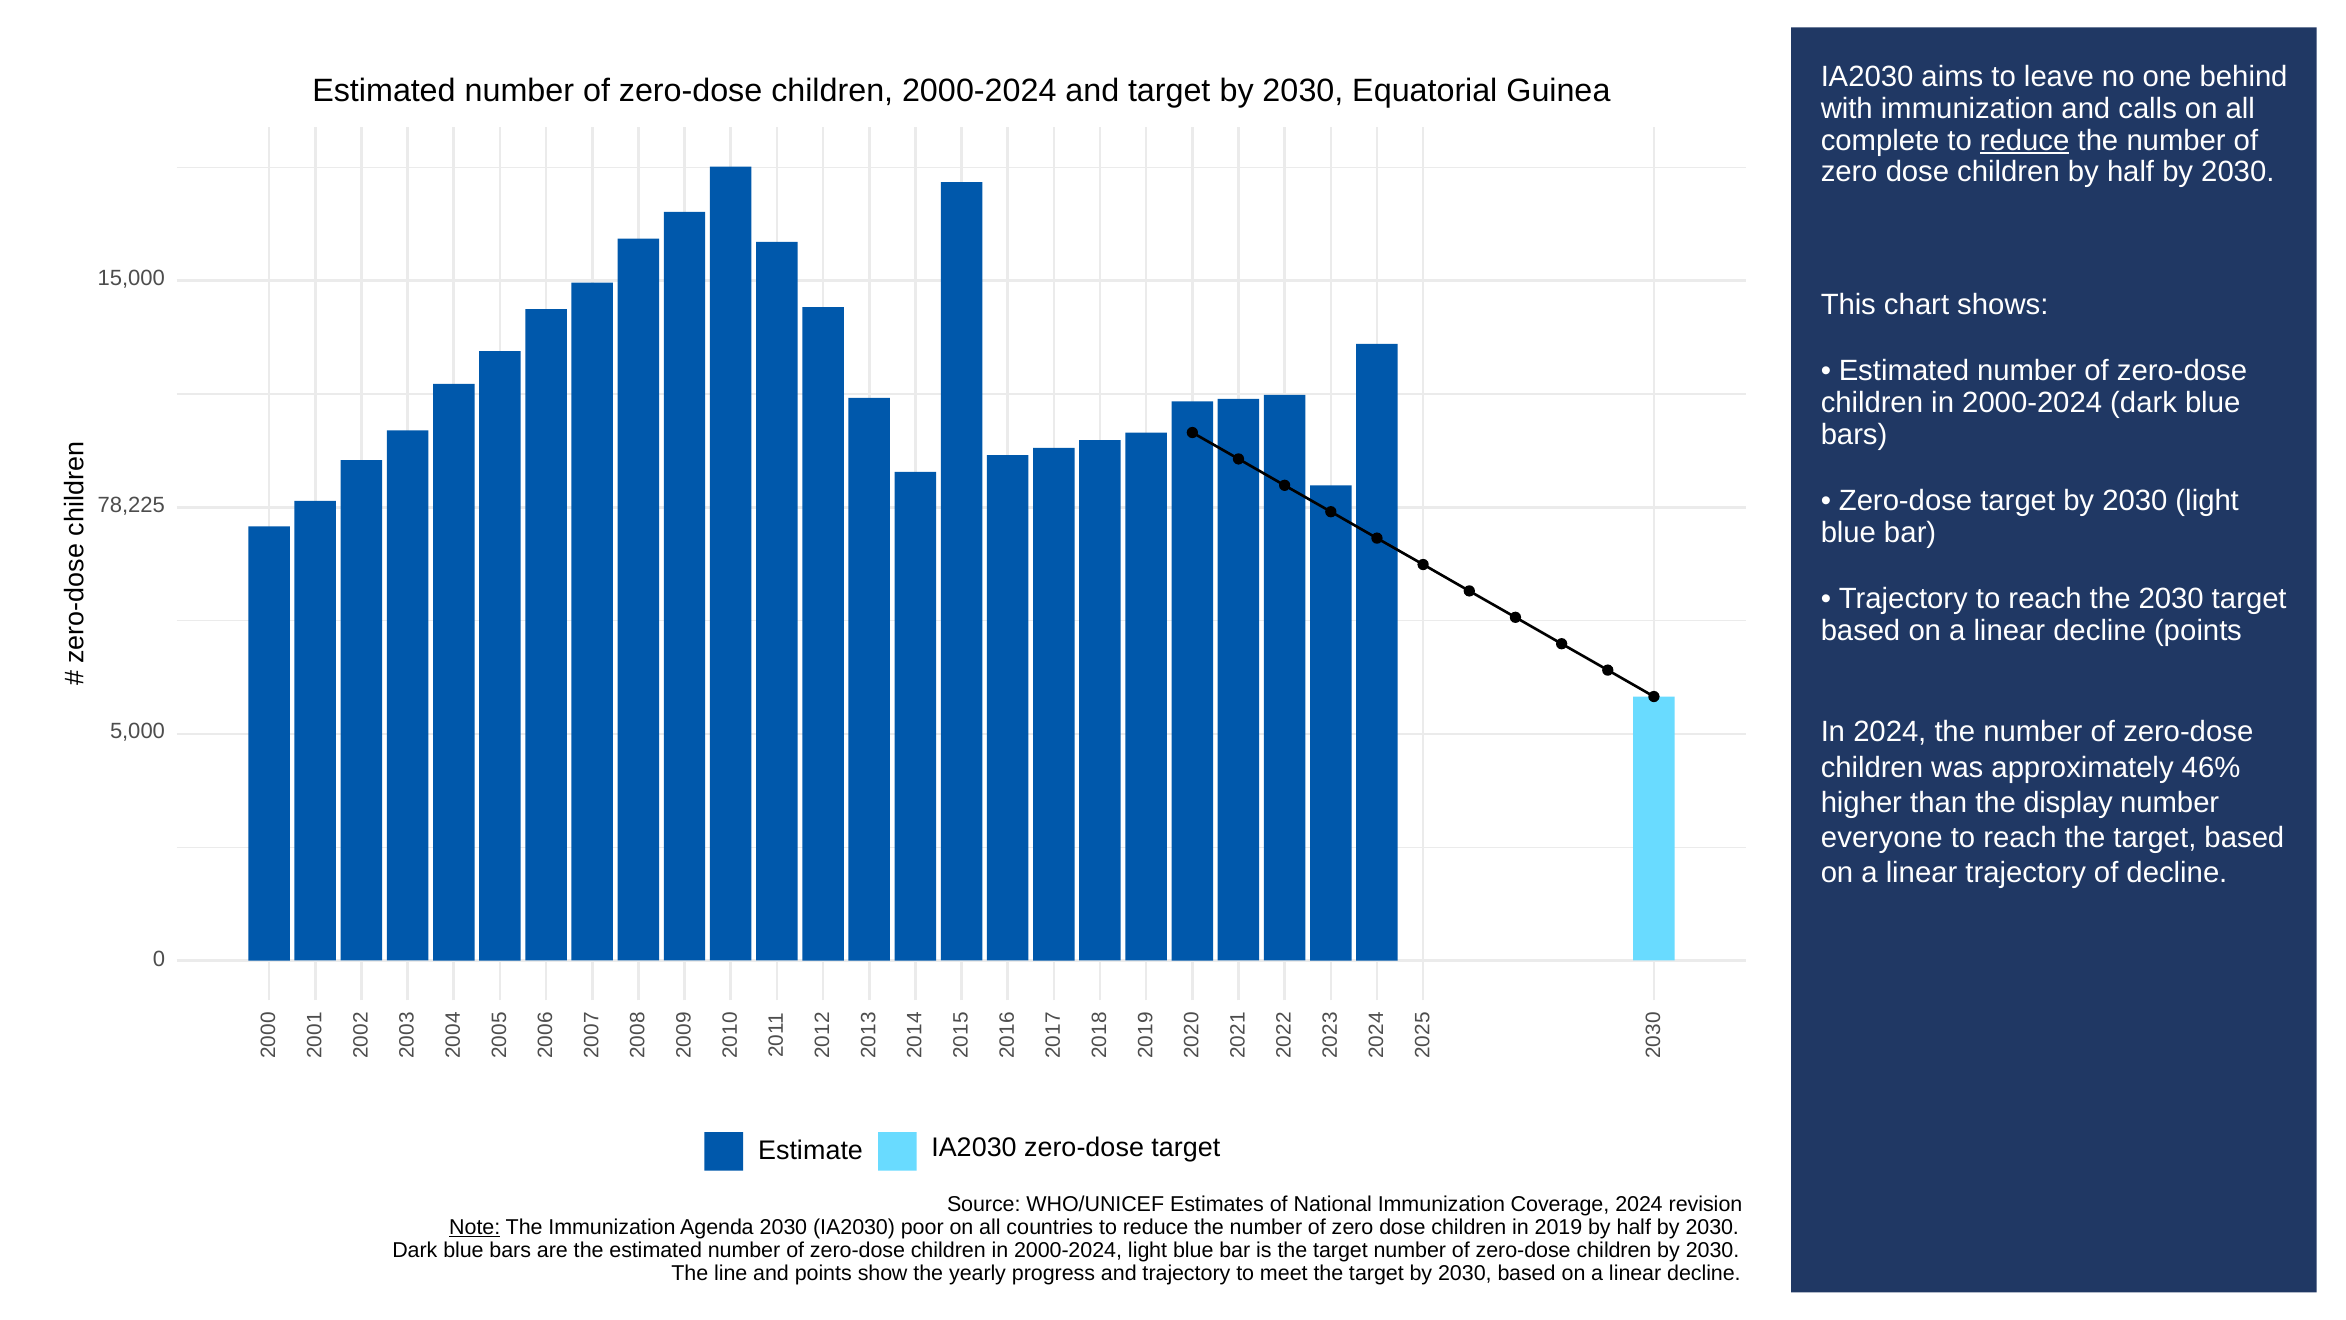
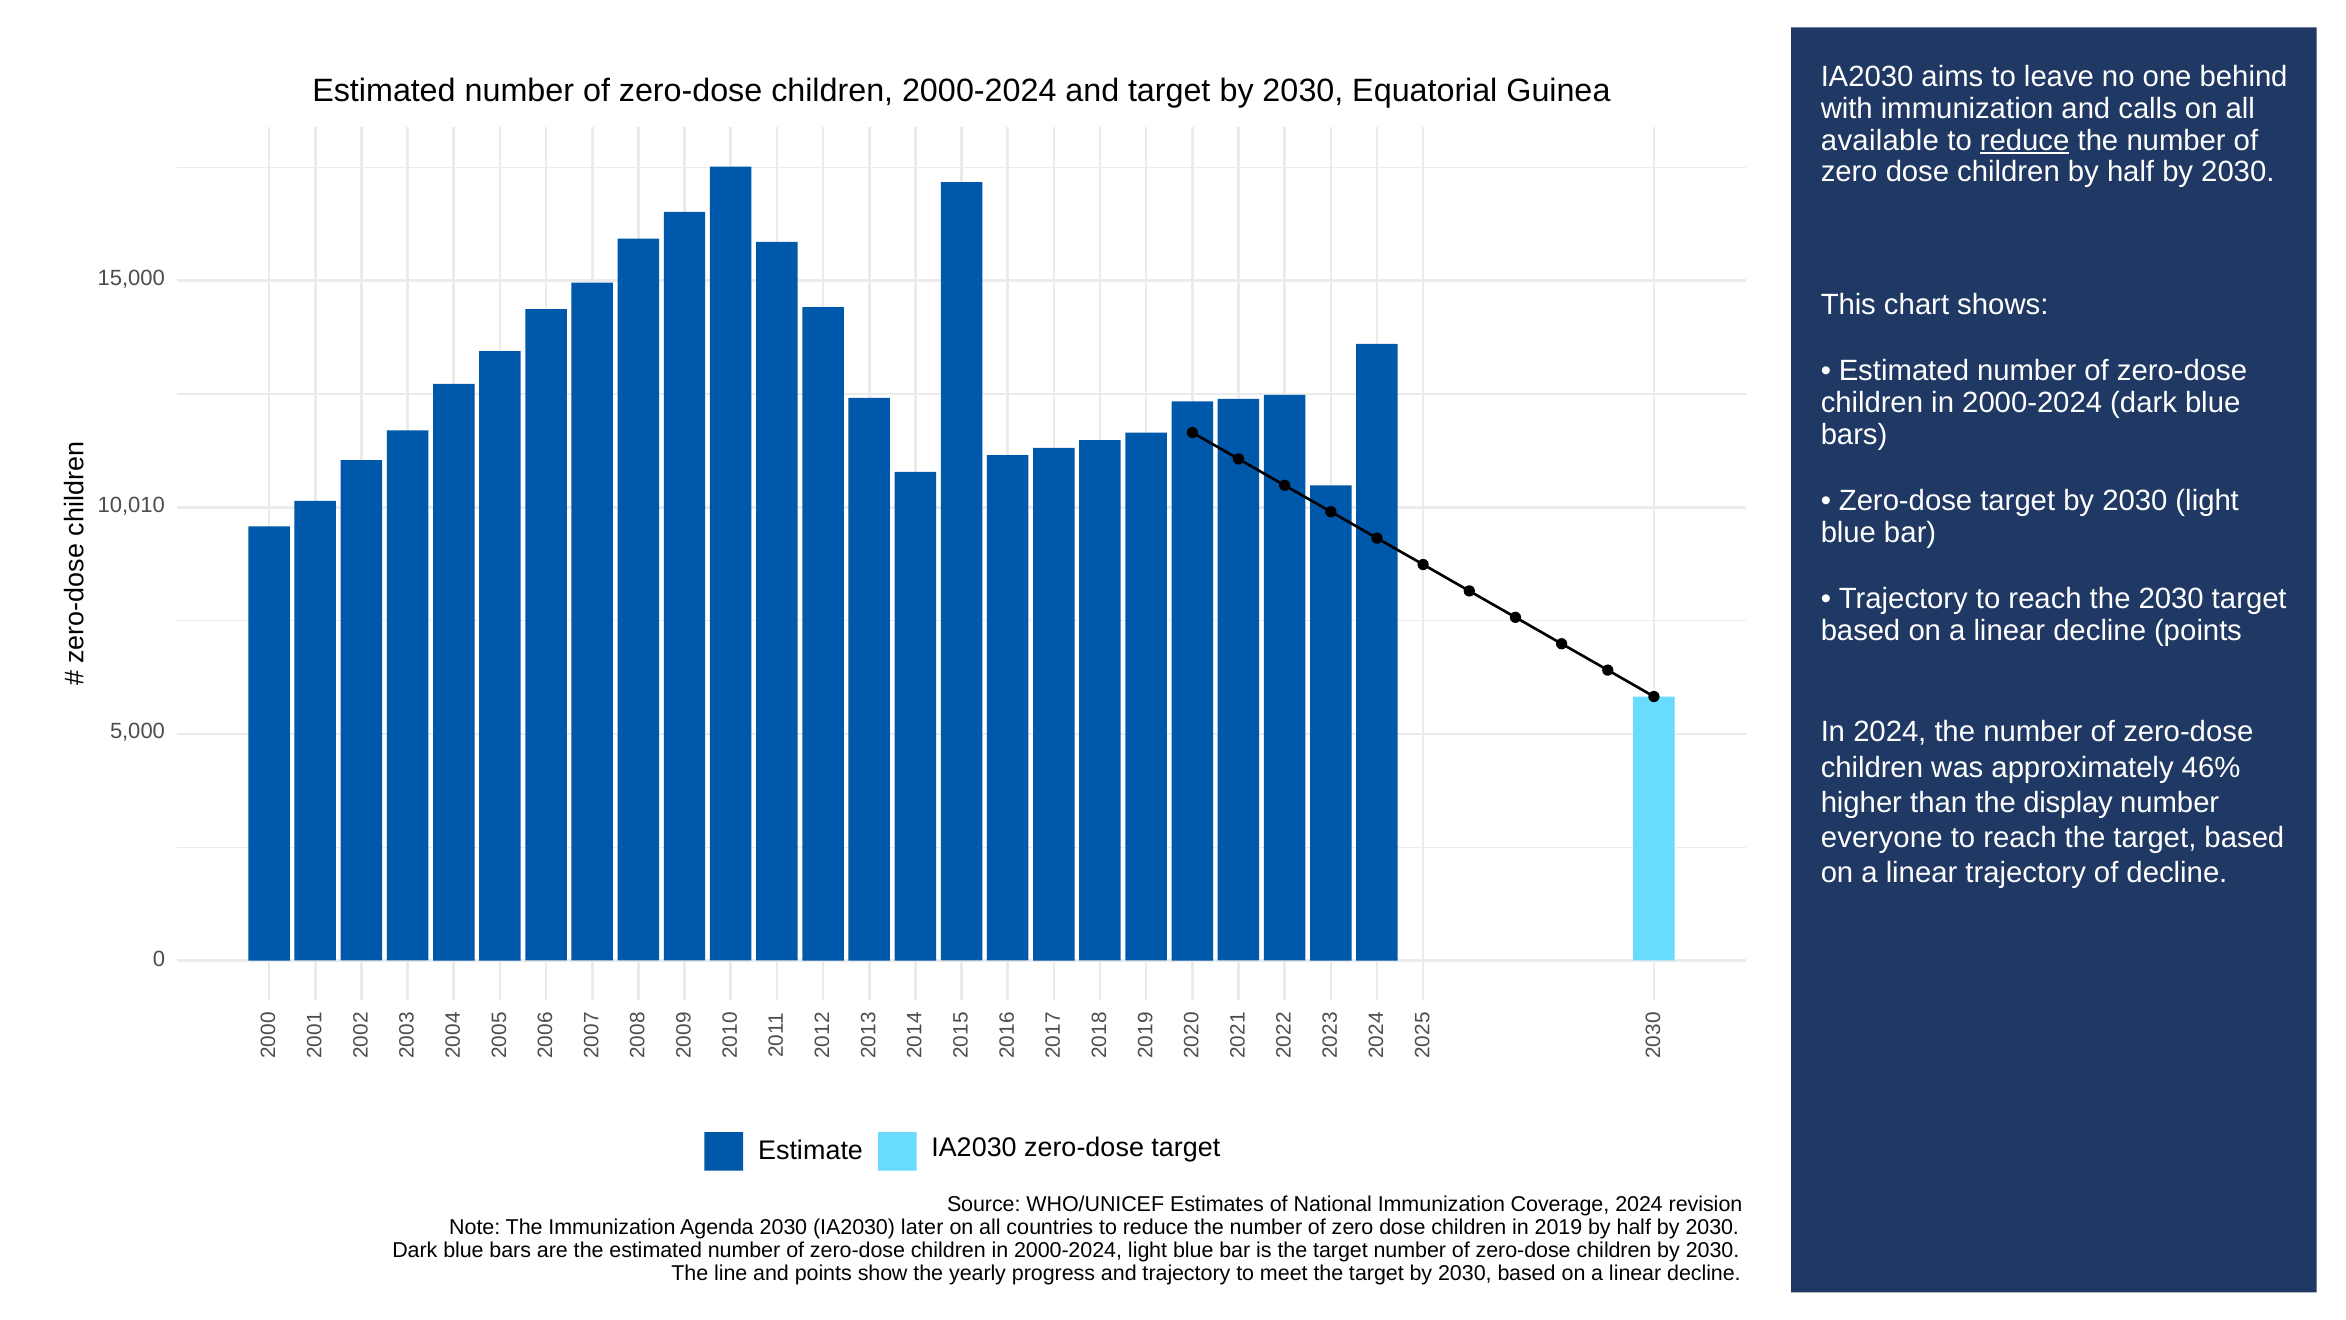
complete: complete -> available
78,225: 78,225 -> 10,010
Note underline: present -> none
poor: poor -> later
